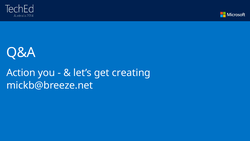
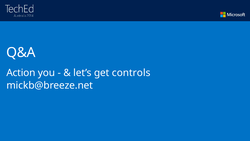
creating: creating -> controls
